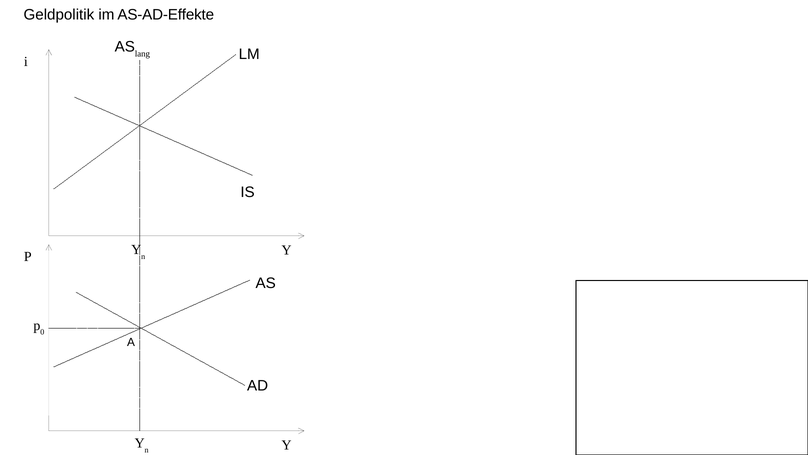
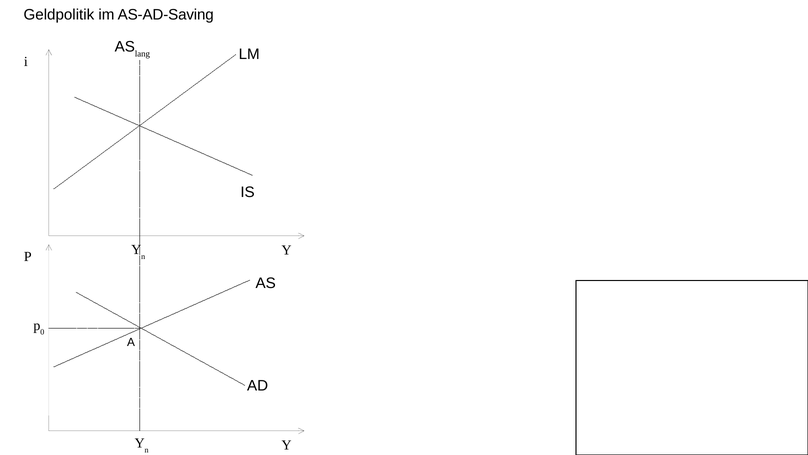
AS-AD-Effekte: AS-AD-Effekte -> AS-AD-Saving
